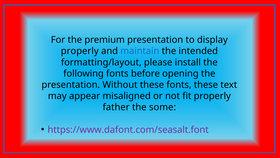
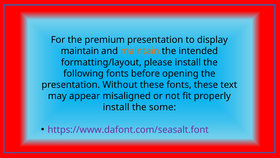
properly at (80, 51): properly -> maintain
maintain at (140, 51) colour: blue -> orange
father at (116, 107): father -> install
